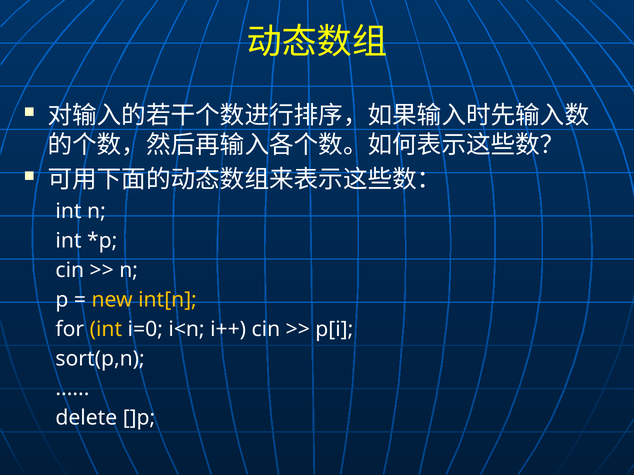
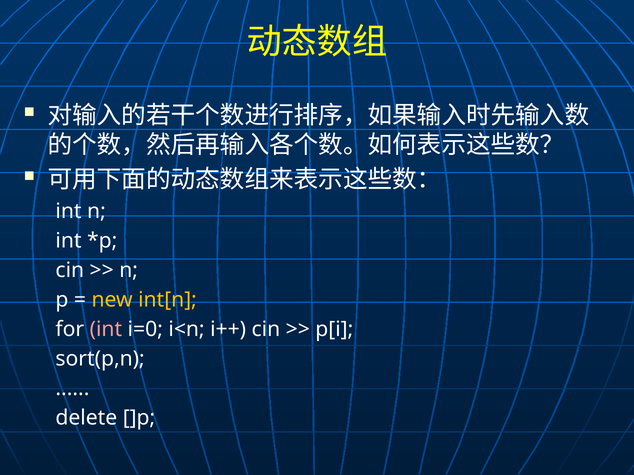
int at (106, 330) colour: yellow -> pink
